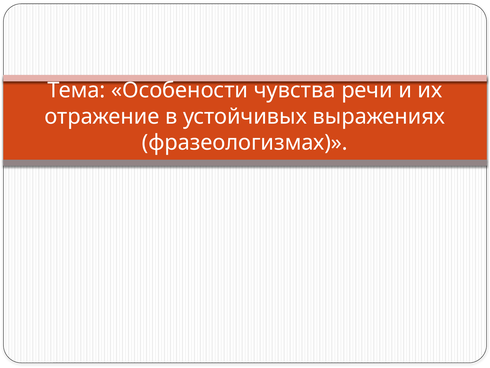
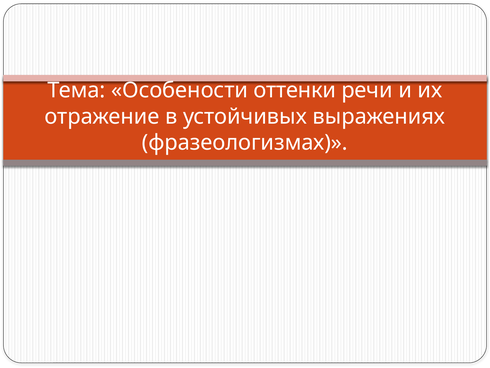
чувства: чувства -> оттенки
